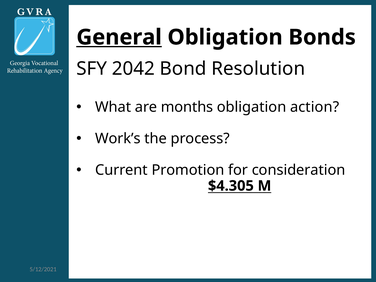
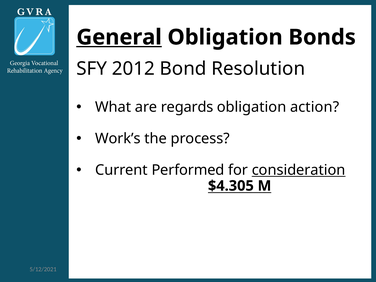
2042: 2042 -> 2012
months: months -> regards
Promotion: Promotion -> Performed
consideration underline: none -> present
